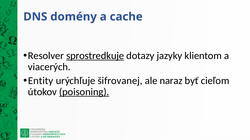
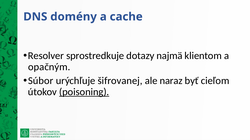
sprostredkuje underline: present -> none
jazyky: jazyky -> najmä
viacerých: viacerých -> opačným
Entity: Entity -> Súbor
